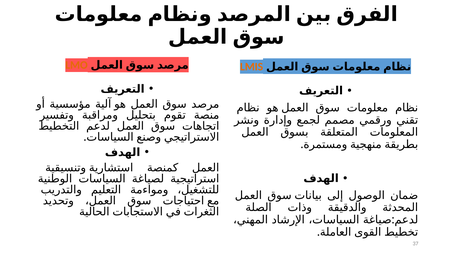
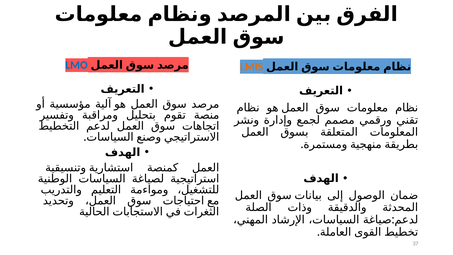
LMO colour: orange -> blue
